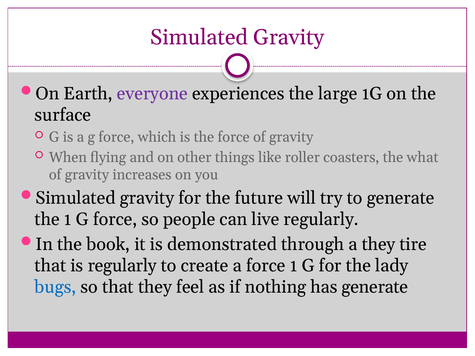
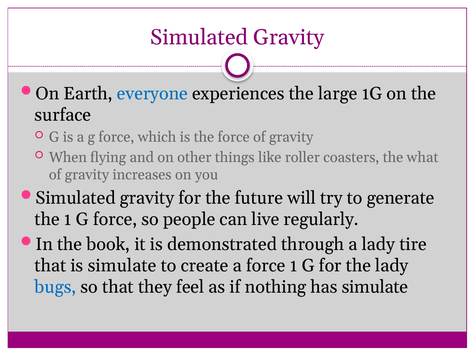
everyone colour: purple -> blue
a they: they -> lady
is regularly: regularly -> simulate
has generate: generate -> simulate
